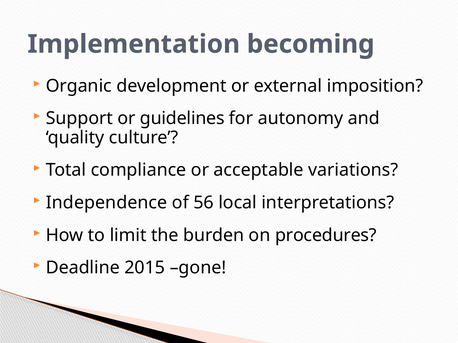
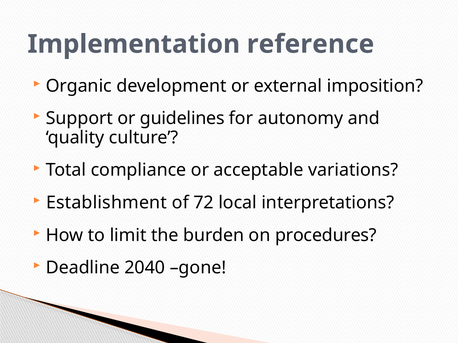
becoming: becoming -> reference
Independence: Independence -> Establishment
56: 56 -> 72
2015: 2015 -> 2040
